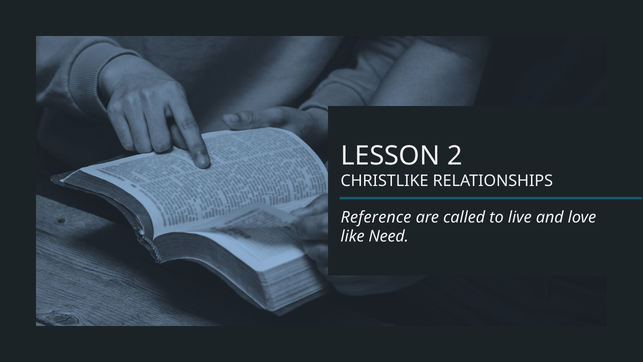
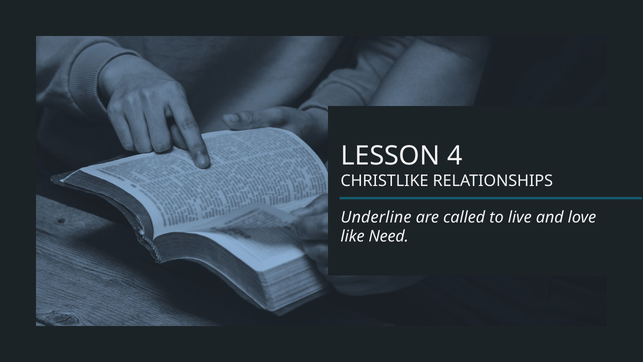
2: 2 -> 4
Reference: Reference -> Underline
